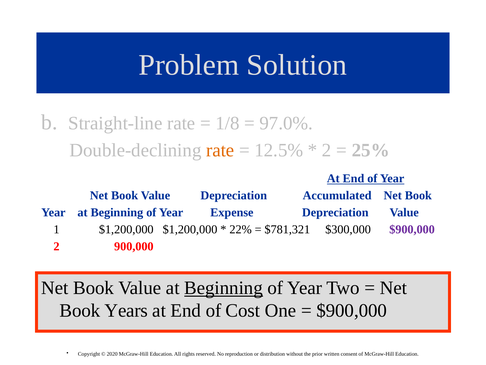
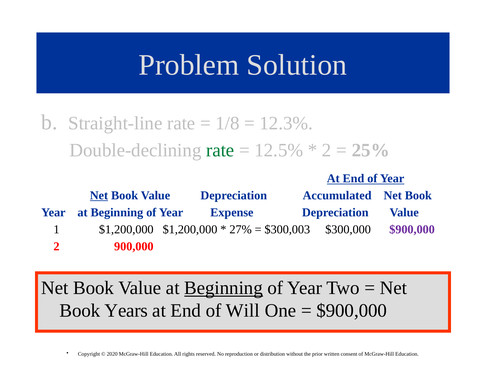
97.0%: 97.0% -> 12.3%
rate at (220, 150) colour: orange -> green
Net at (99, 195) underline: none -> present
22%: 22% -> 27%
$781,321: $781,321 -> $300,003
Cost: Cost -> Will
